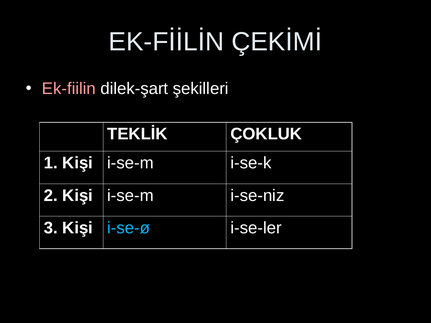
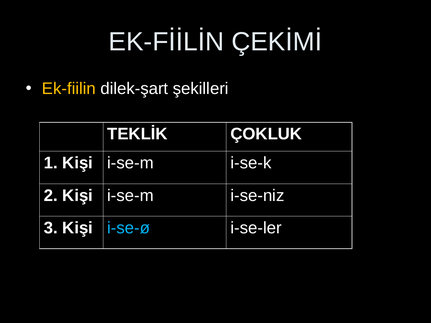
Ek-fiilin colour: pink -> yellow
